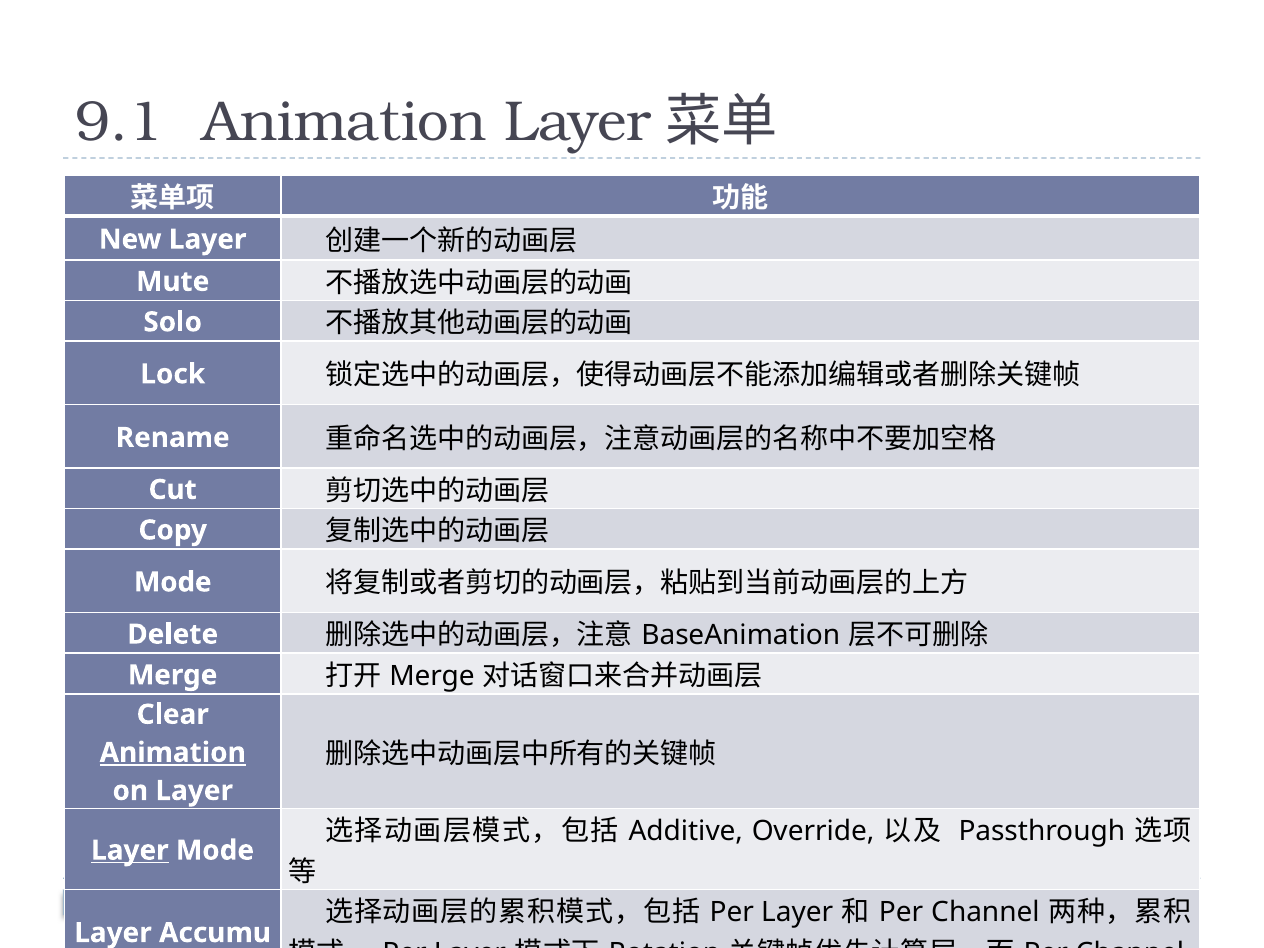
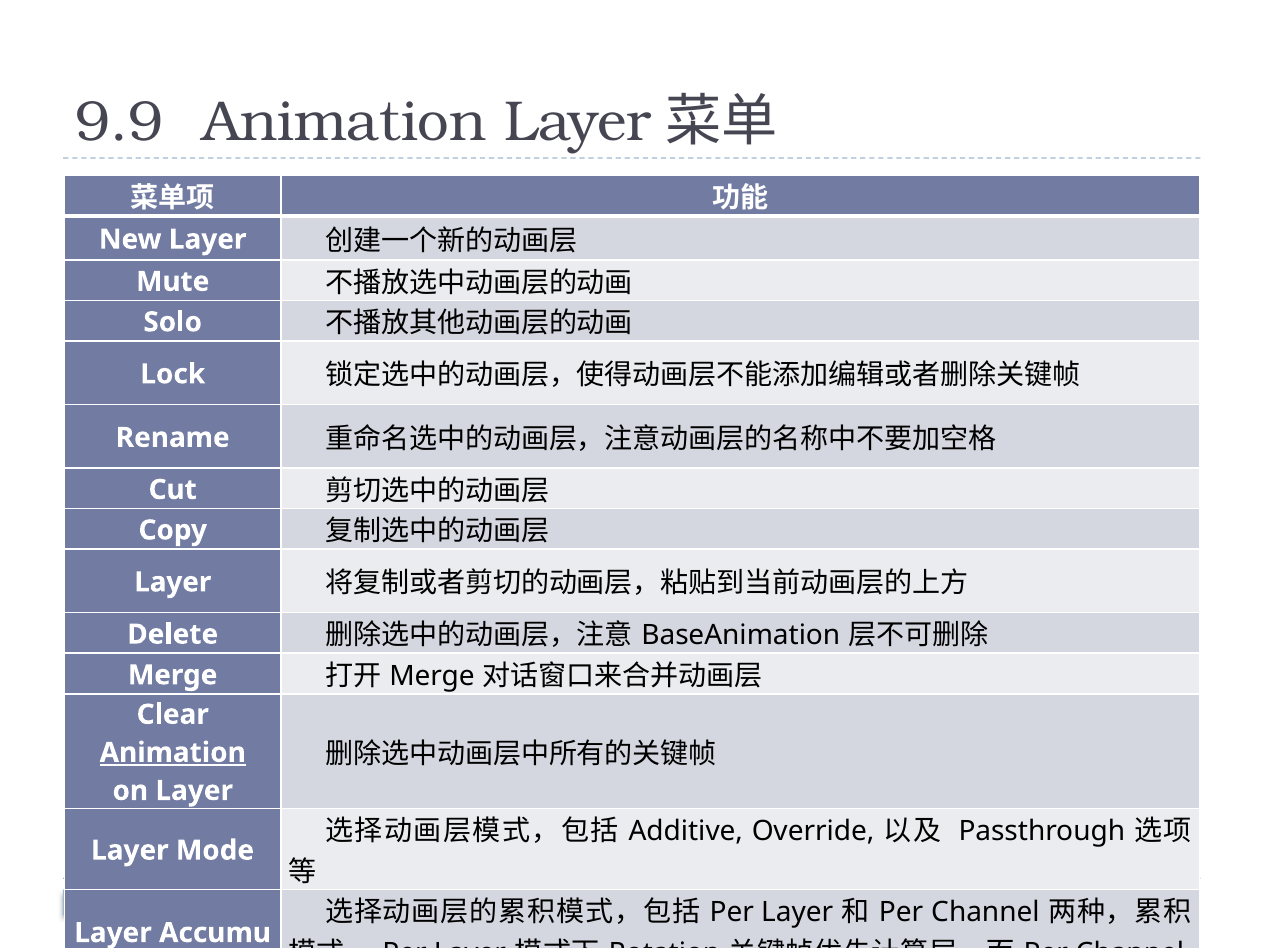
9.1: 9.1 -> 9.9
Mode at (173, 582): Mode -> Layer
Layer at (130, 850) underline: present -> none
